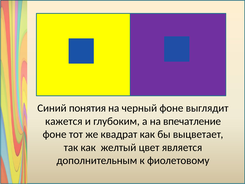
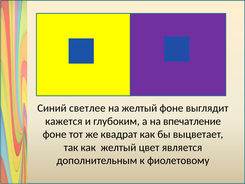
понятия: понятия -> светлее
на черный: черный -> желтый
